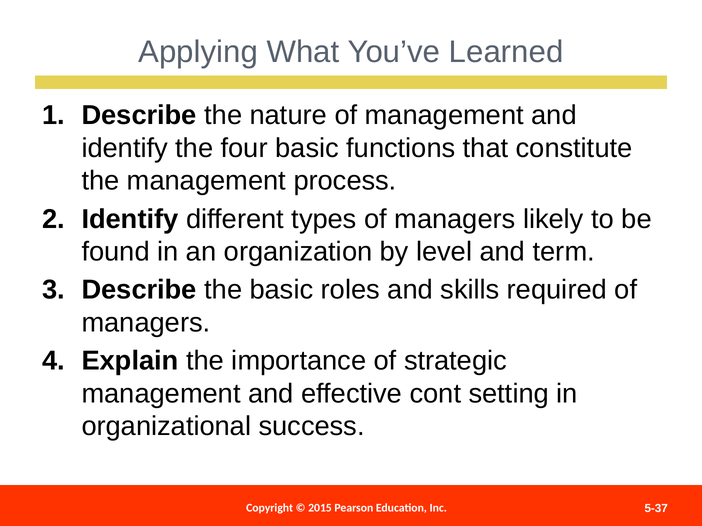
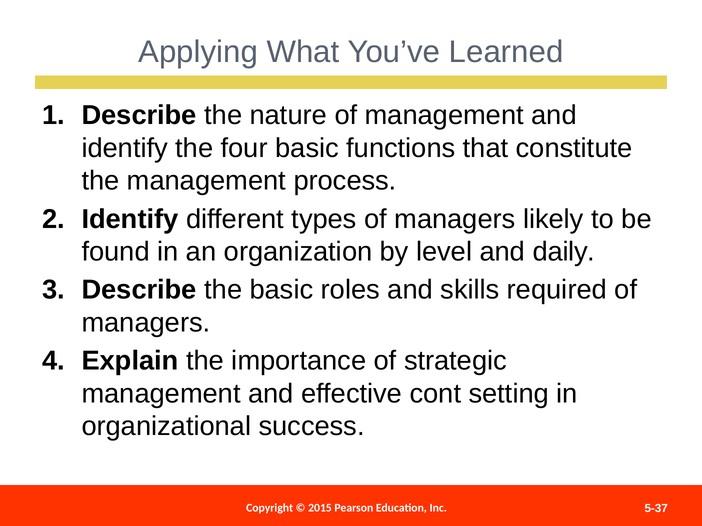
term: term -> daily
